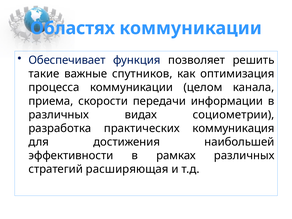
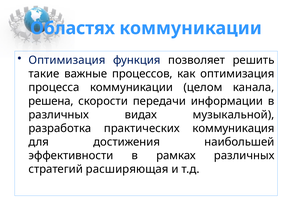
Обеспечивает at (67, 60): Обеспечивает -> Оптимизация
спутников: спутников -> процессов
приема: приема -> решена
социометрии: социометрии -> музыкальной
